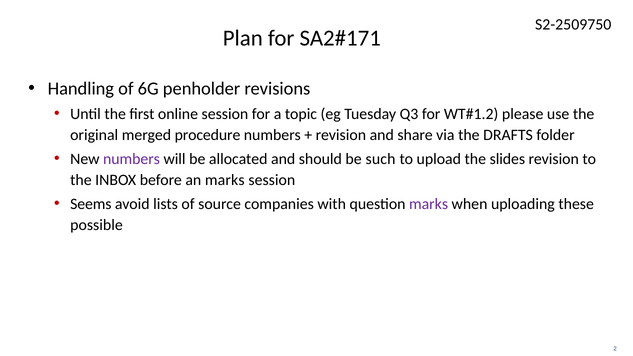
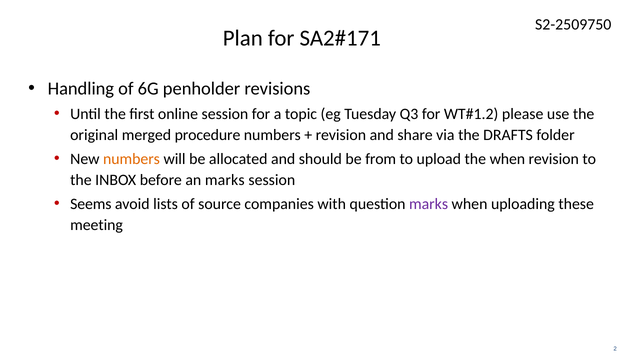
numbers at (131, 159) colour: purple -> orange
such: such -> from
the slides: slides -> when
possible: possible -> meeting
